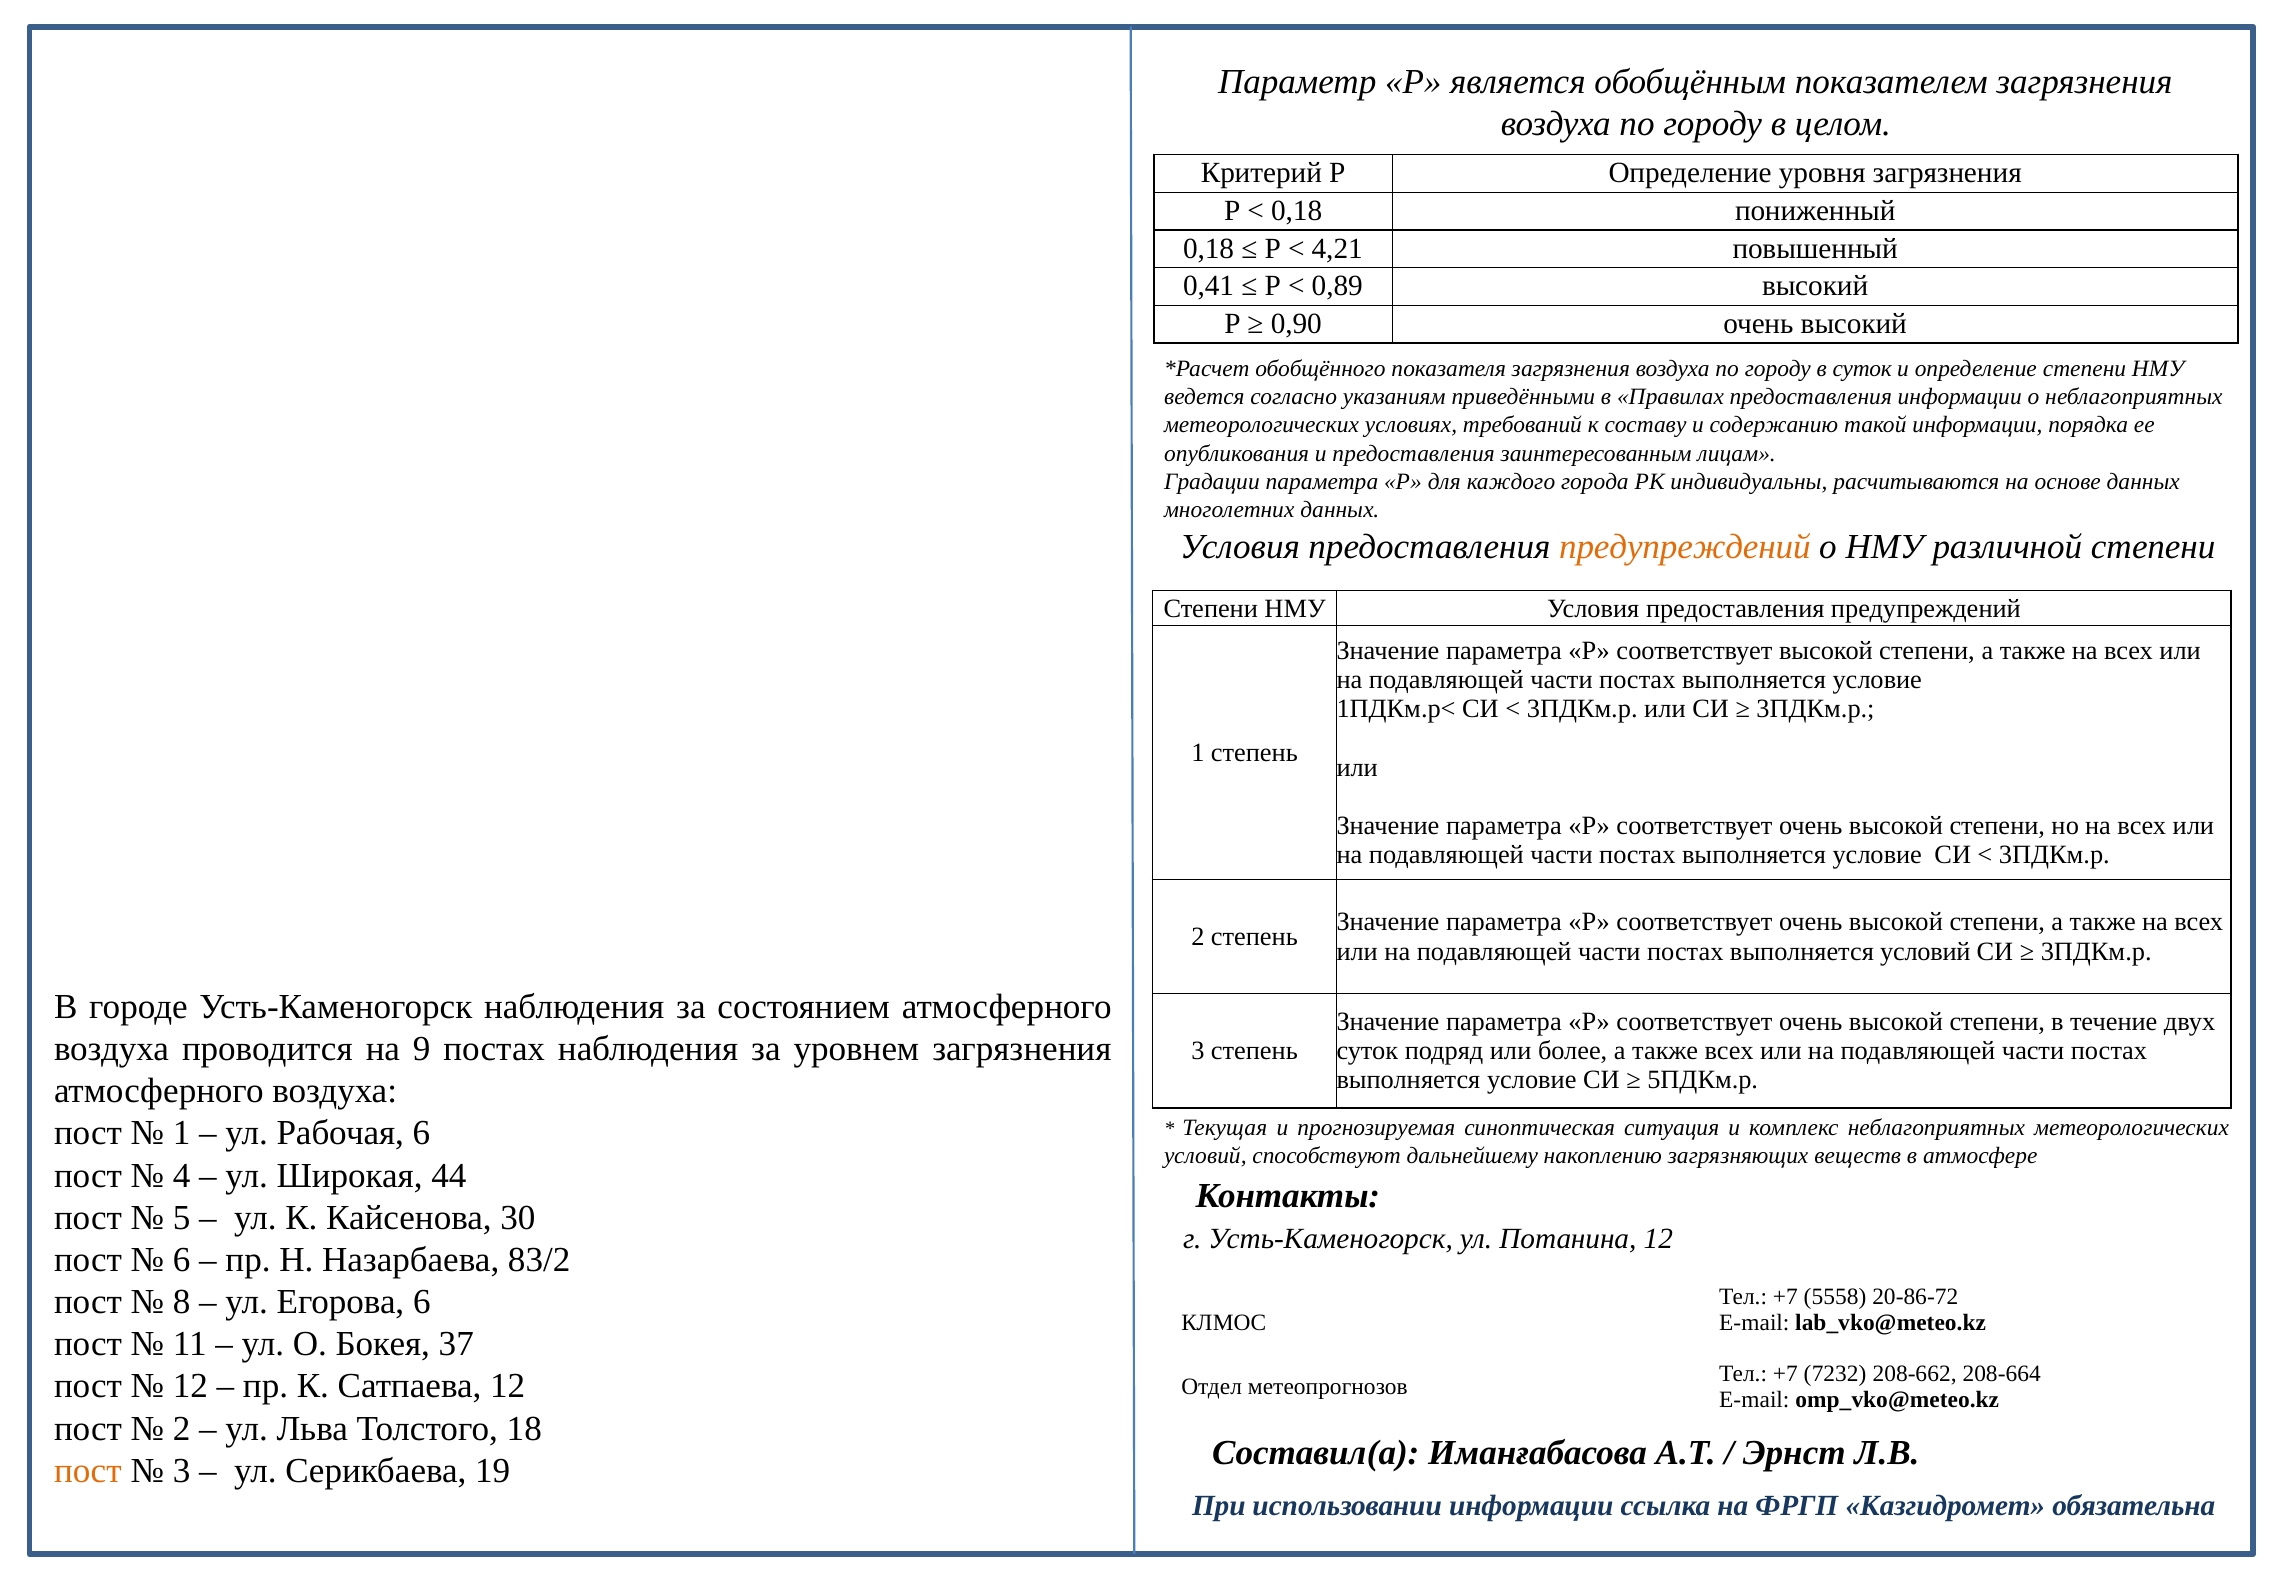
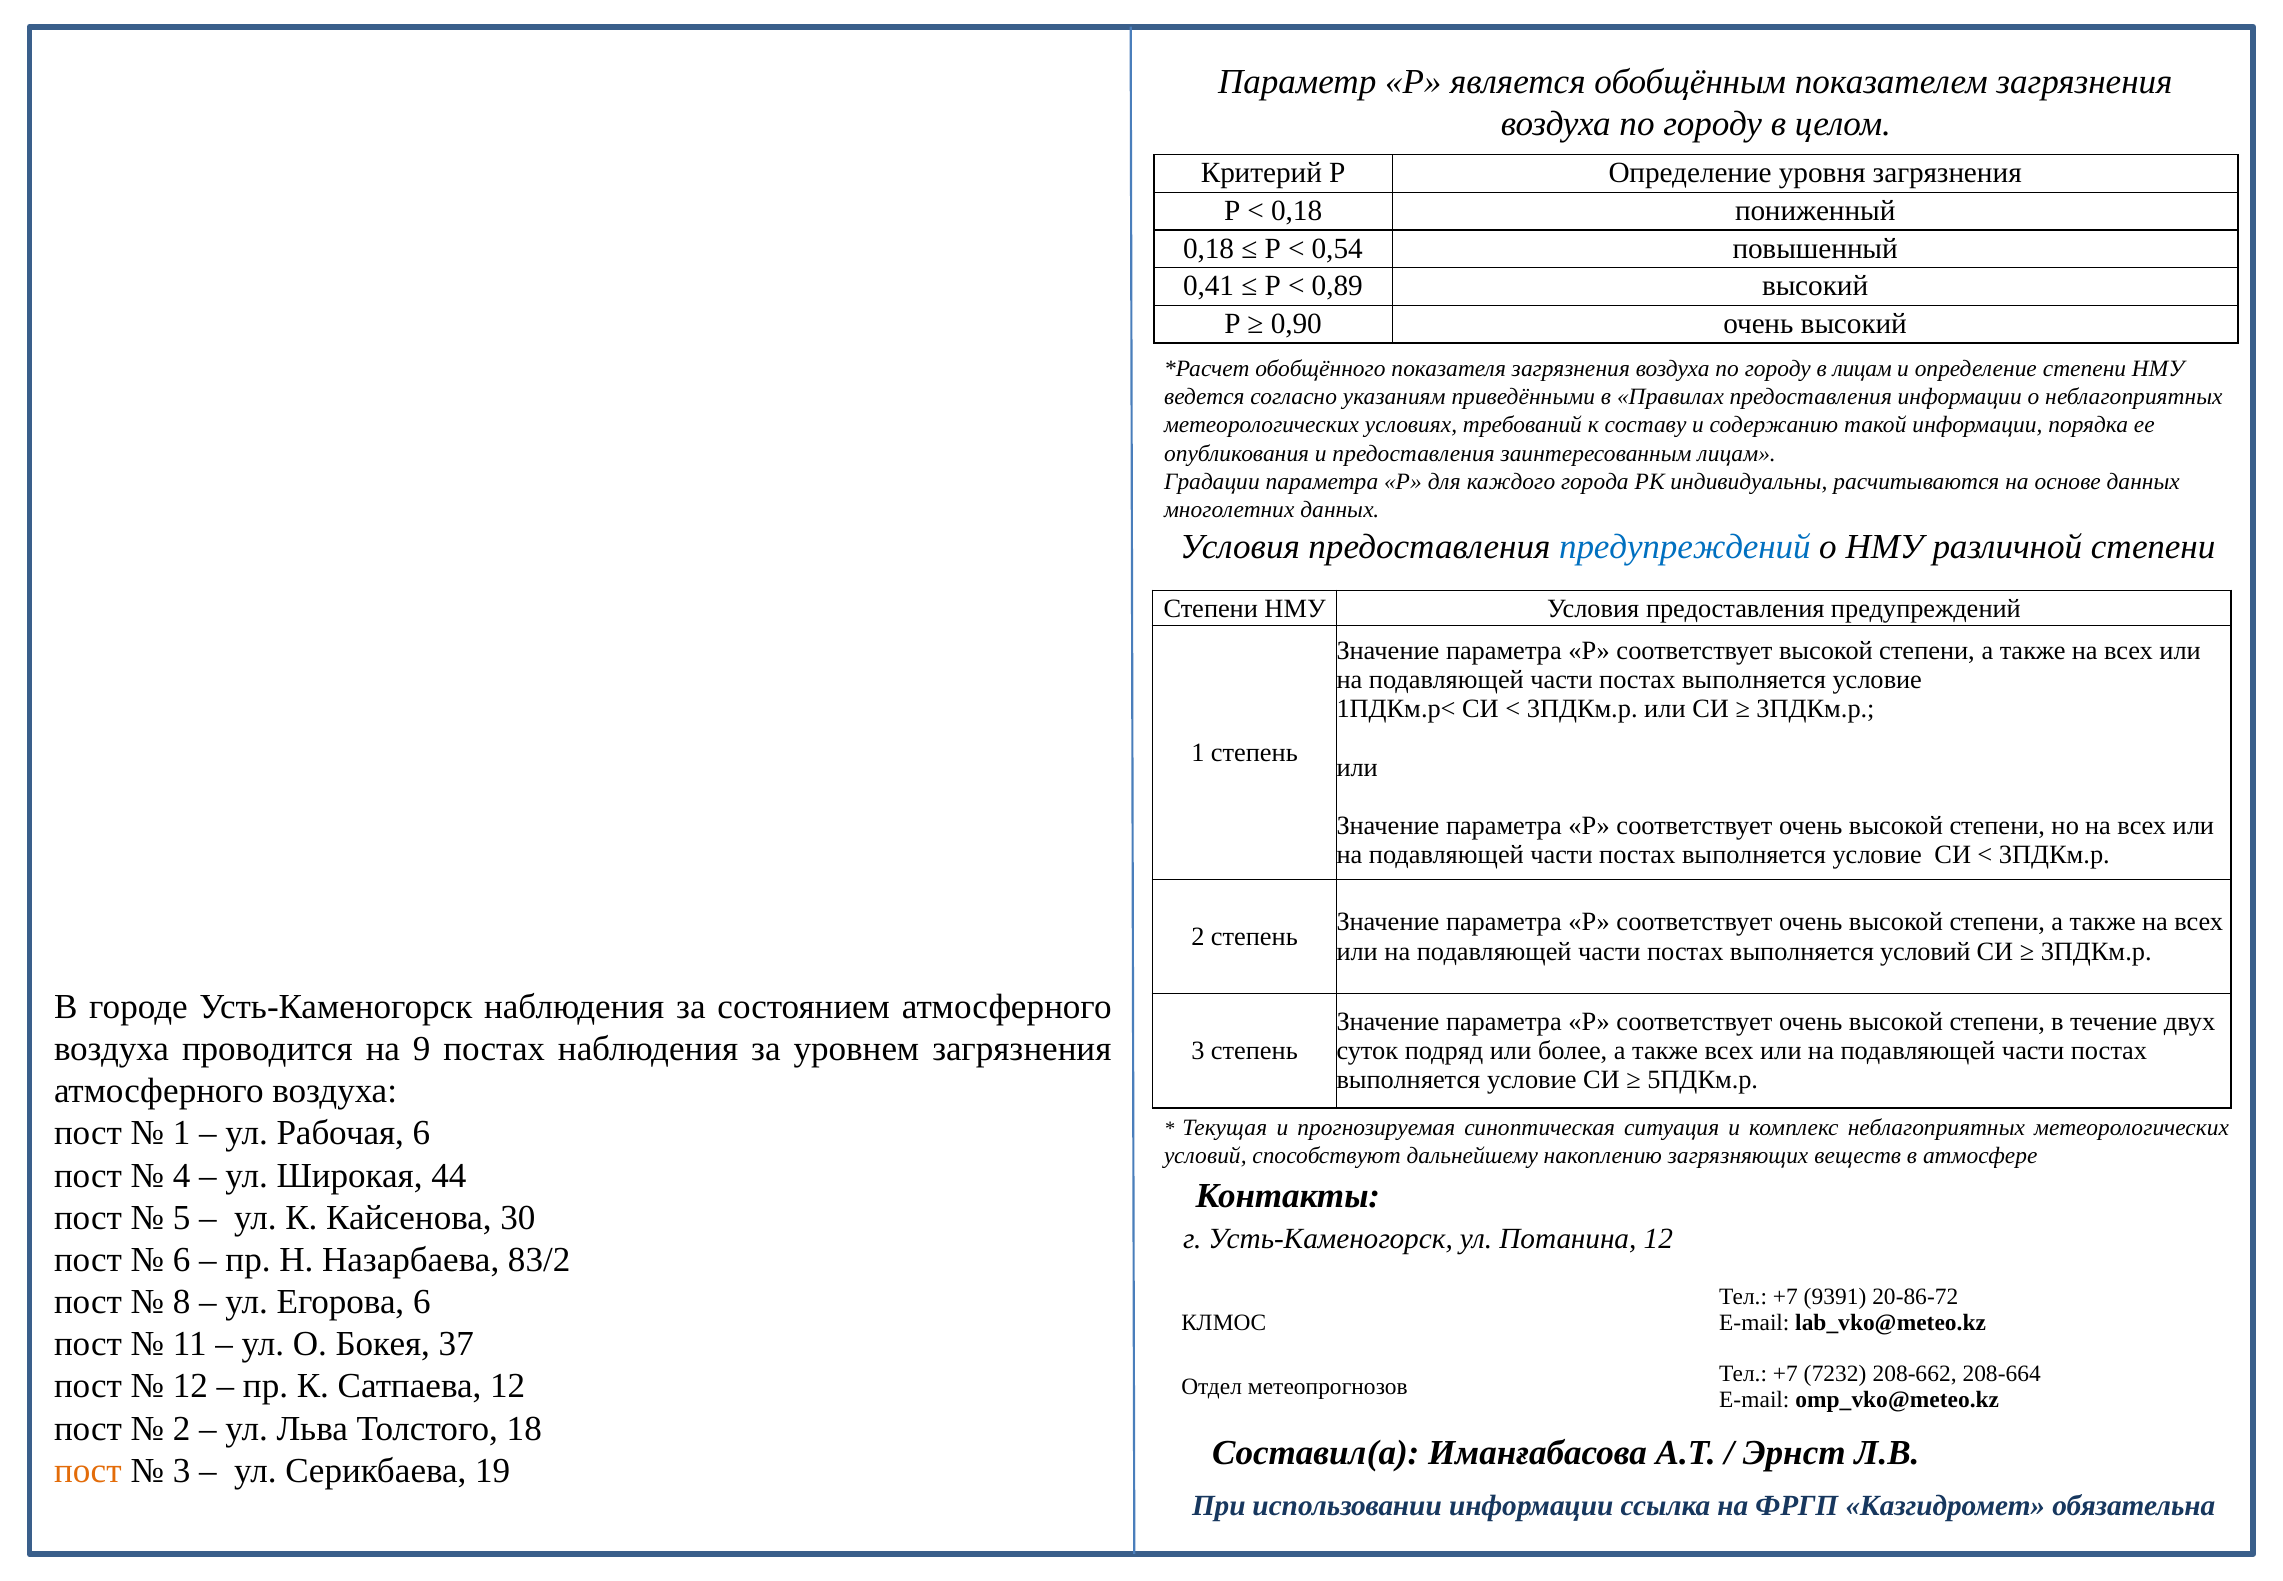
4,21: 4,21 -> 0,54
в суток: суток -> лицам
предупреждений at (1685, 546) colour: orange -> blue
5558: 5558 -> 9391
